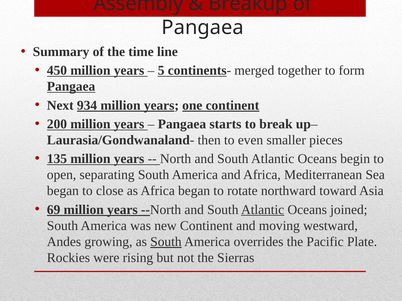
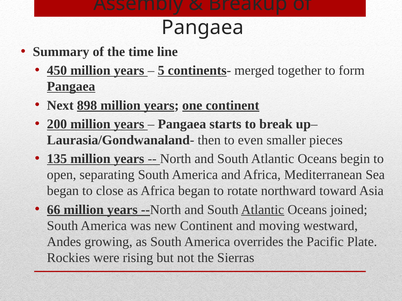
934: 934 -> 898
69: 69 -> 66
South at (166, 242) underline: present -> none
